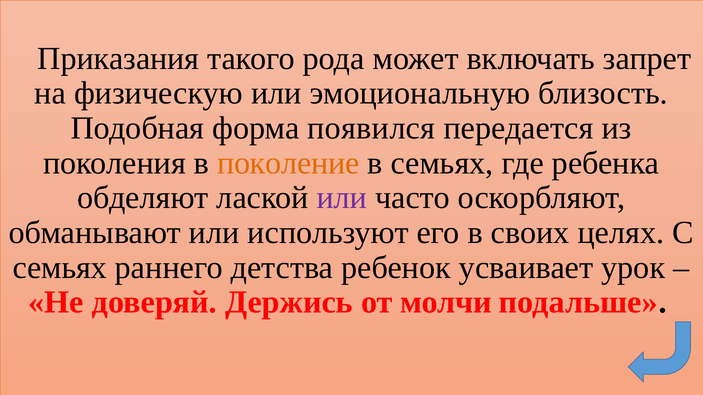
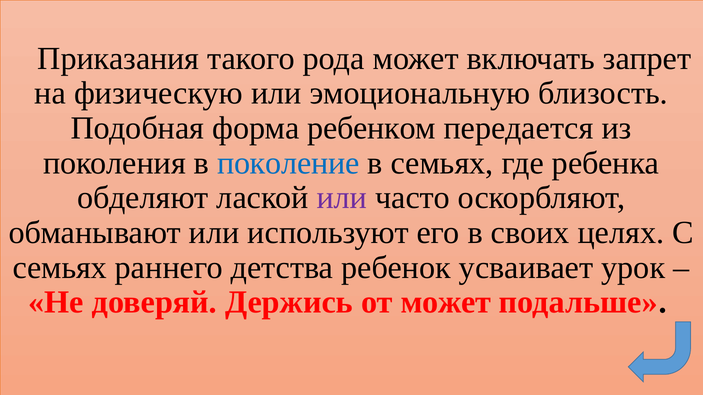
появился: появился -> ребенком
поколение colour: orange -> blue
от молчи: молчи -> может
